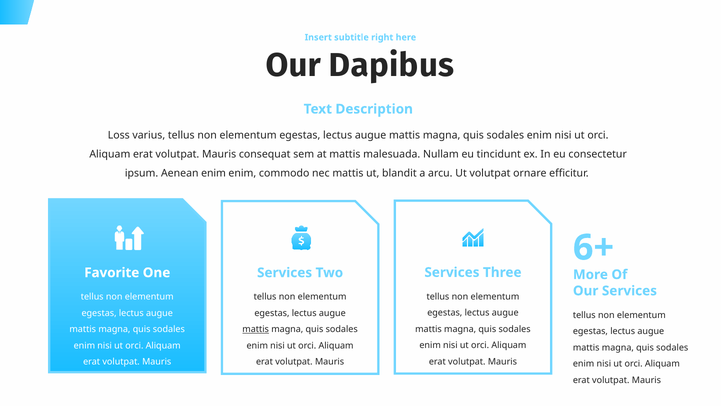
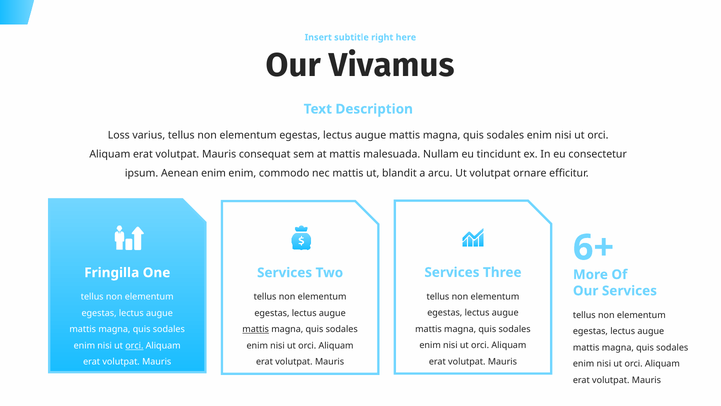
Dapibus: Dapibus -> Vivamus
Favorite: Favorite -> Fringilla
orci at (134, 345) underline: none -> present
